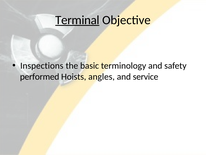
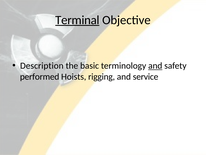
Inspections: Inspections -> Description
and at (155, 66) underline: none -> present
angles: angles -> rigging
